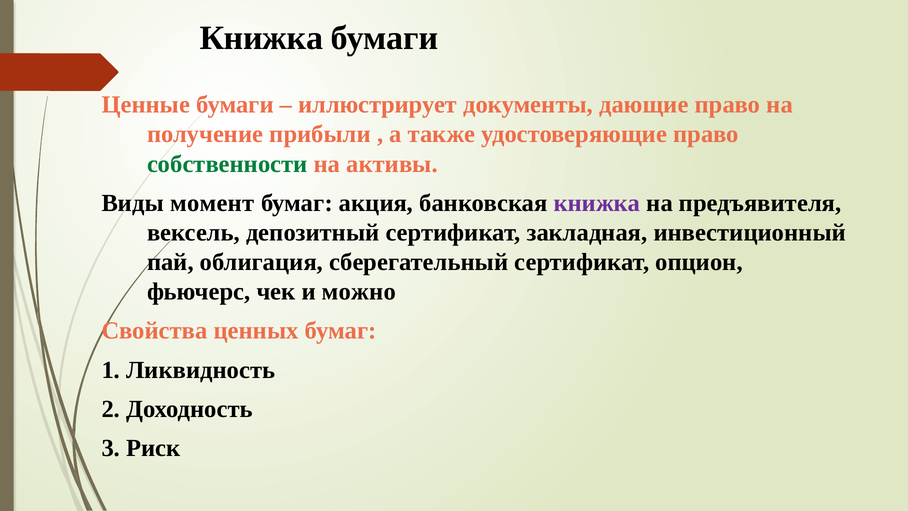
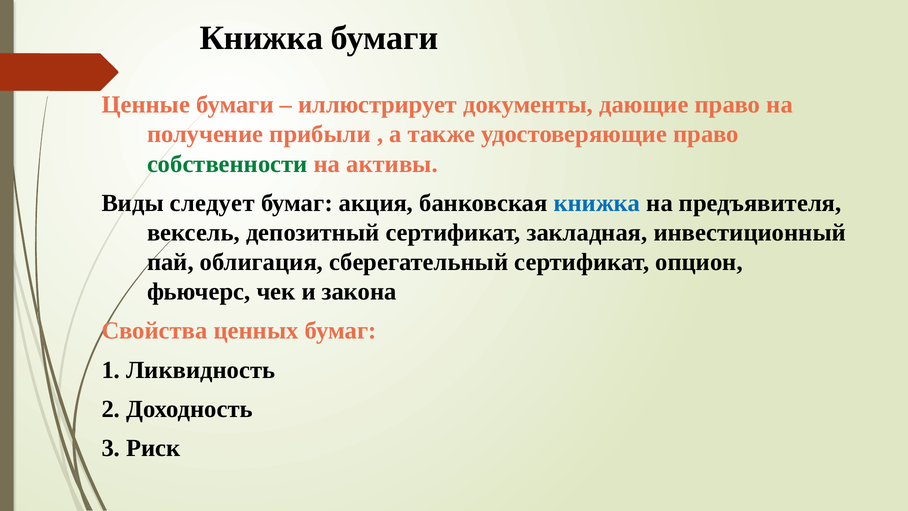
момент: момент -> следует
книжка at (597, 203) colour: purple -> blue
можно: можно -> закона
